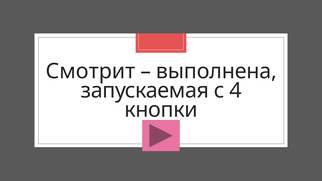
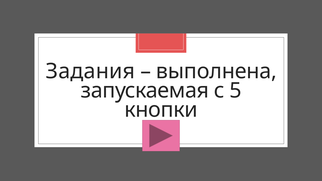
Смотрит: Смотрит -> Задания
4: 4 -> 5
